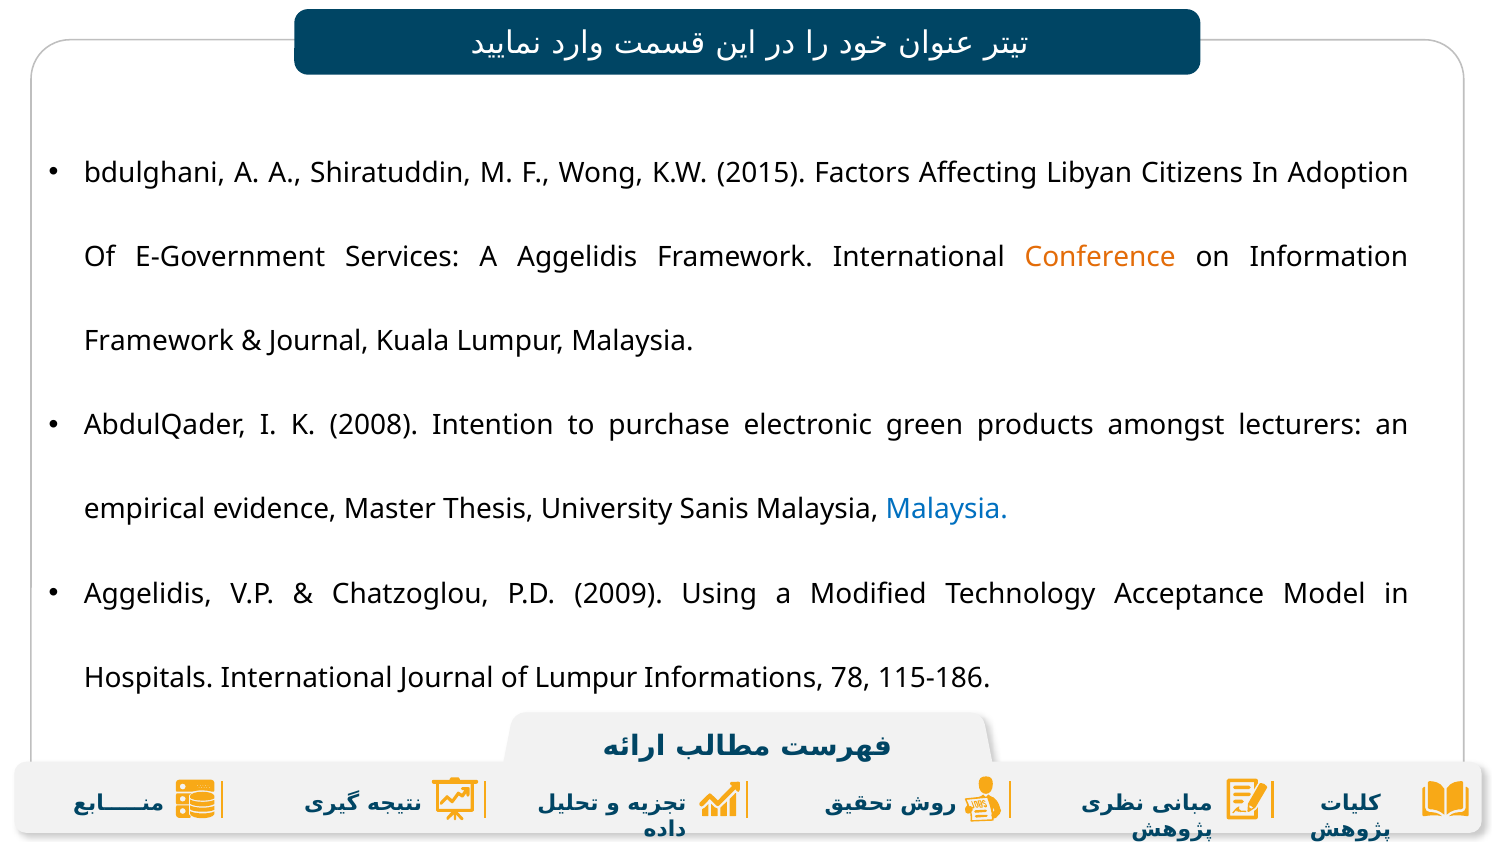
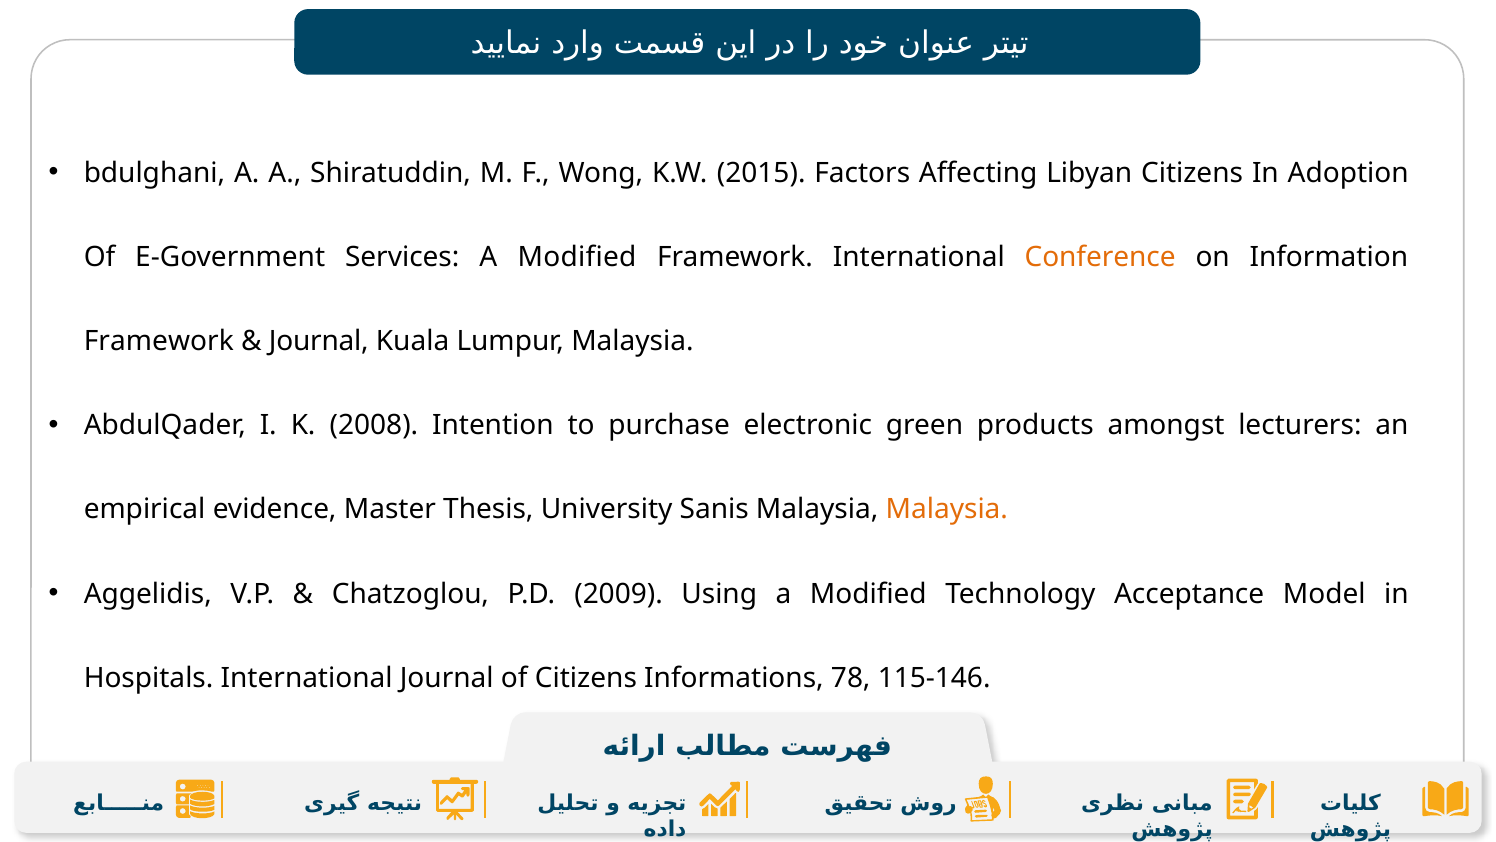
Services A Aggelidis: Aggelidis -> Modified
Malaysia at (947, 509) colour: blue -> orange
of Lumpur: Lumpur -> Citizens
115-186: 115-186 -> 115-146
